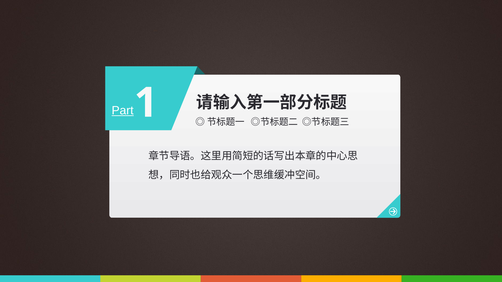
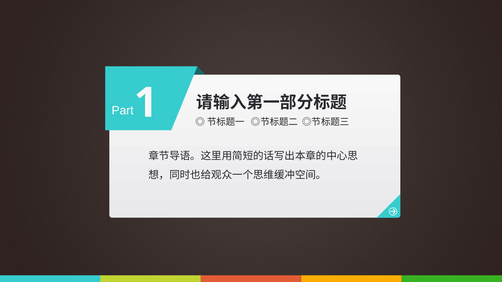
Part underline: present -> none
